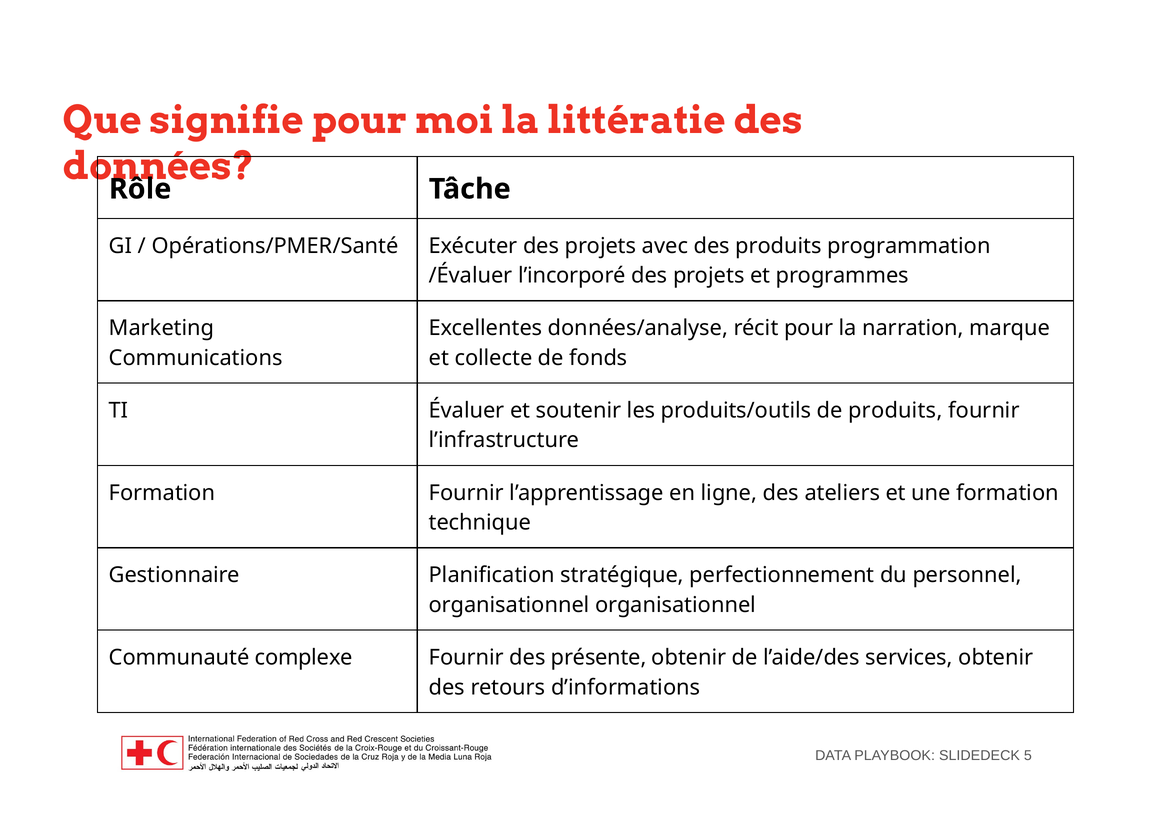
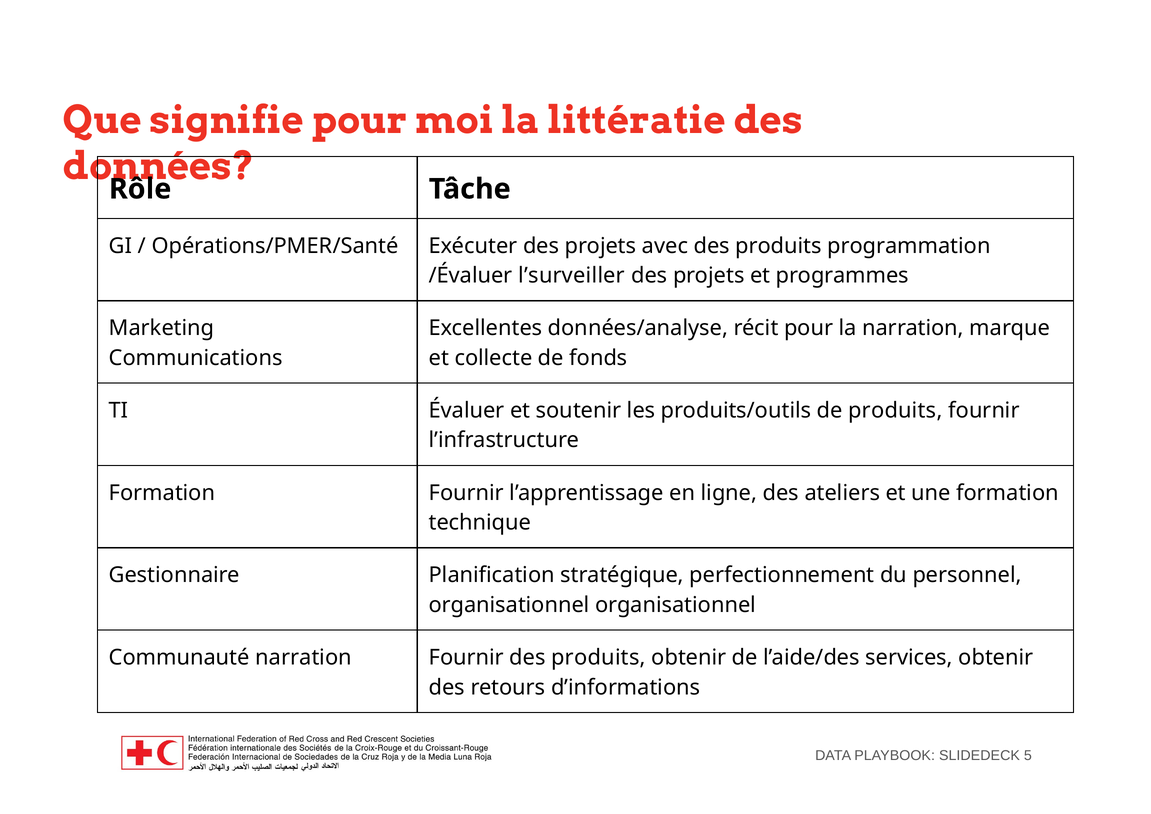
l’incorporé: l’incorporé -> l’surveiller
Communauté complexe: complexe -> narration
Fournir des présente: présente -> produits
